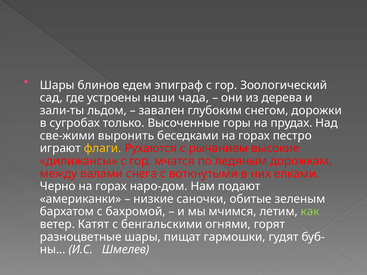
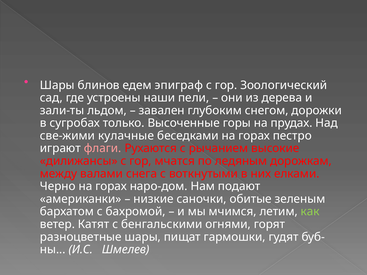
чада: чада -> пели
выронить: выронить -> кулачные
флаги colour: yellow -> pink
